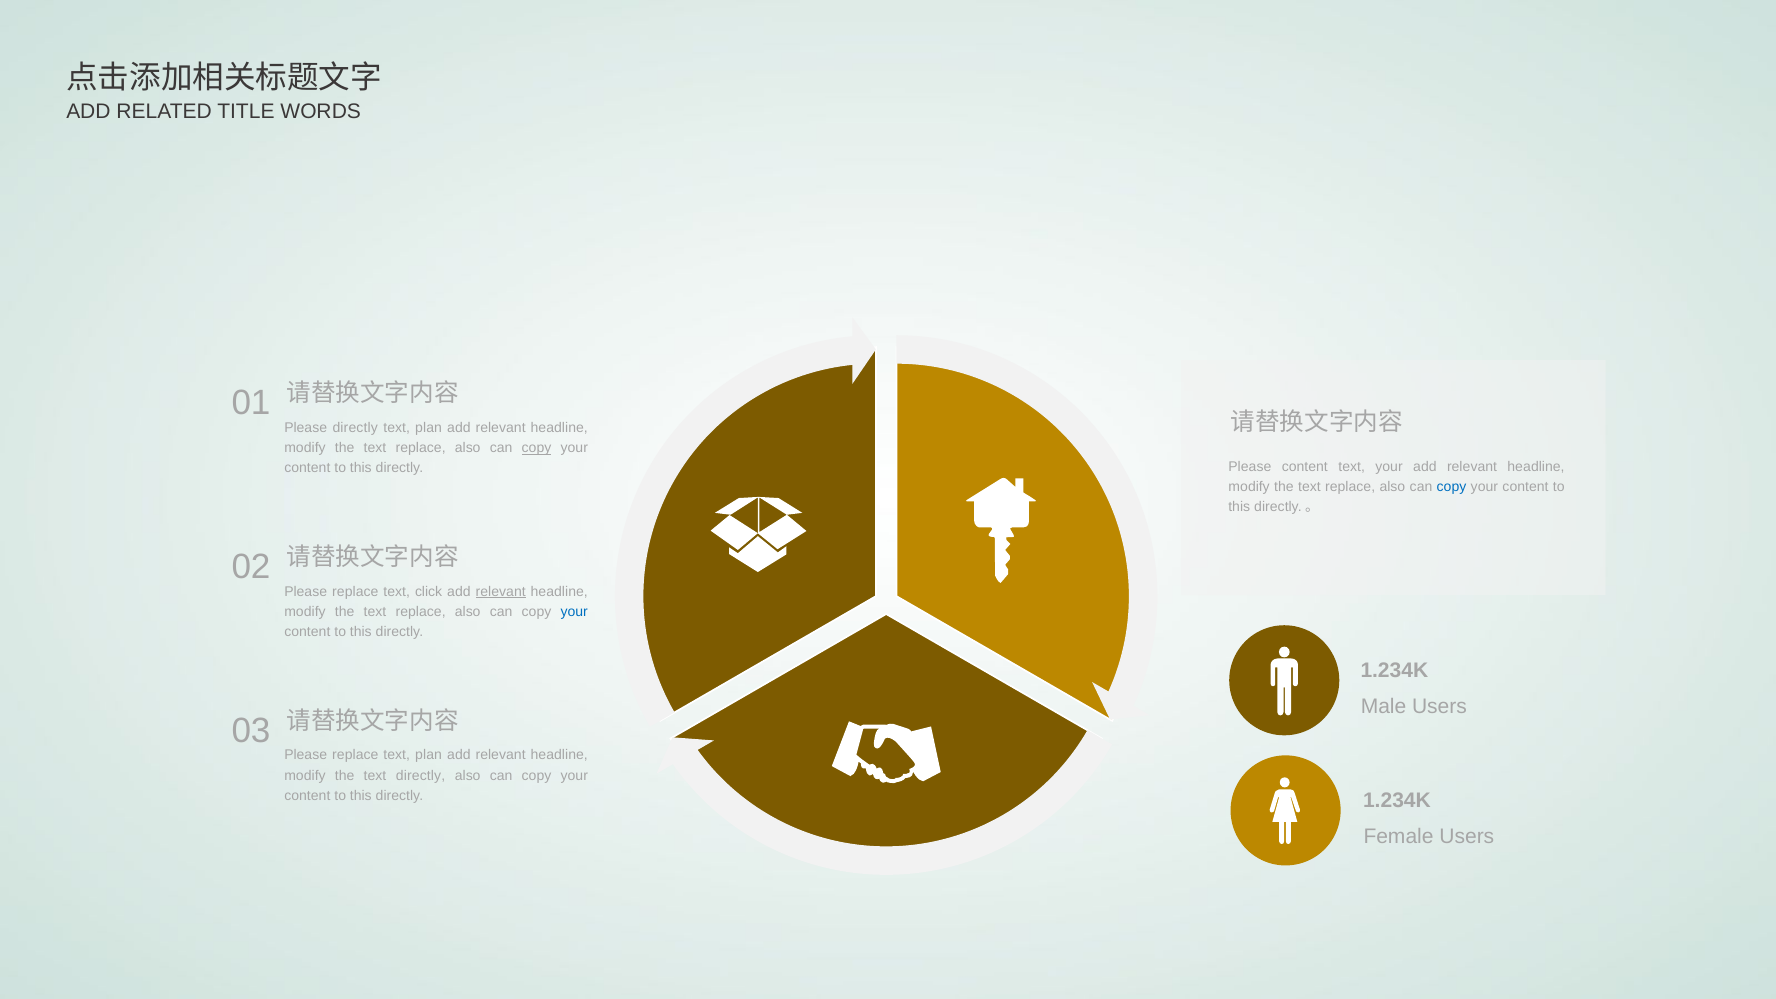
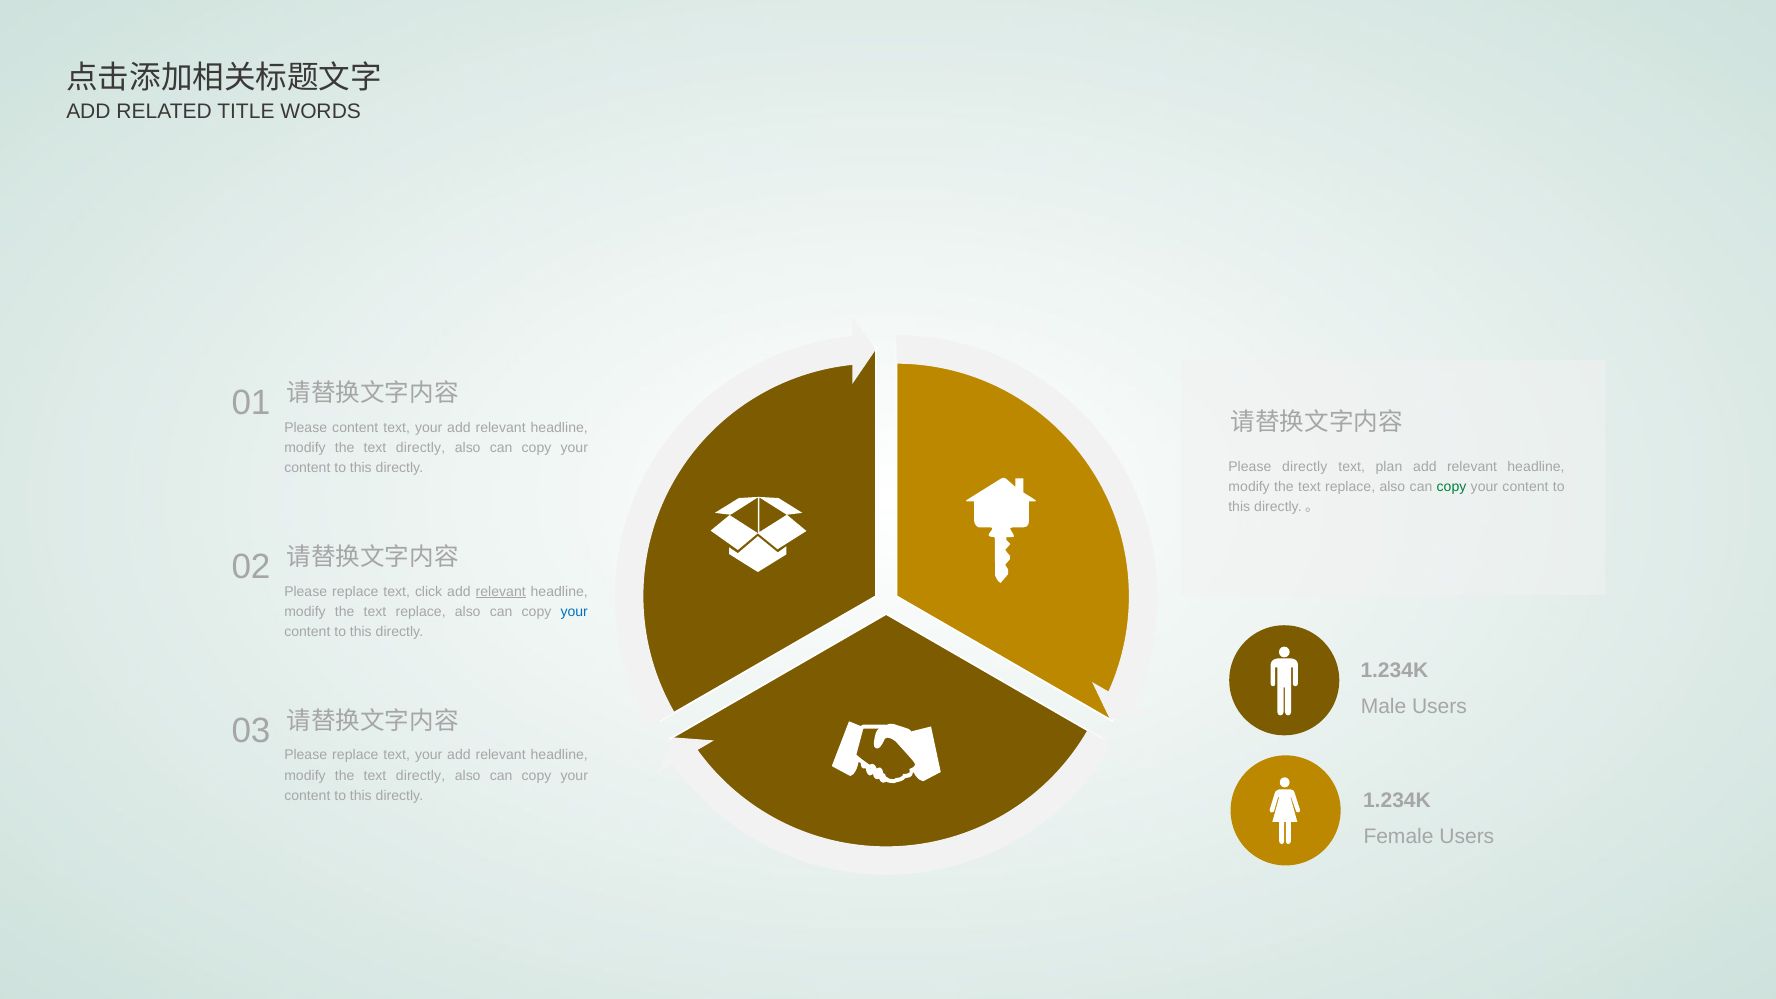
Please directly: directly -> content
plan at (429, 428): plan -> your
replace at (421, 448): replace -> directly
copy at (537, 448) underline: present -> none
Please content: content -> directly
text your: your -> plan
copy at (1452, 487) colour: blue -> green
replace text plan: plan -> your
